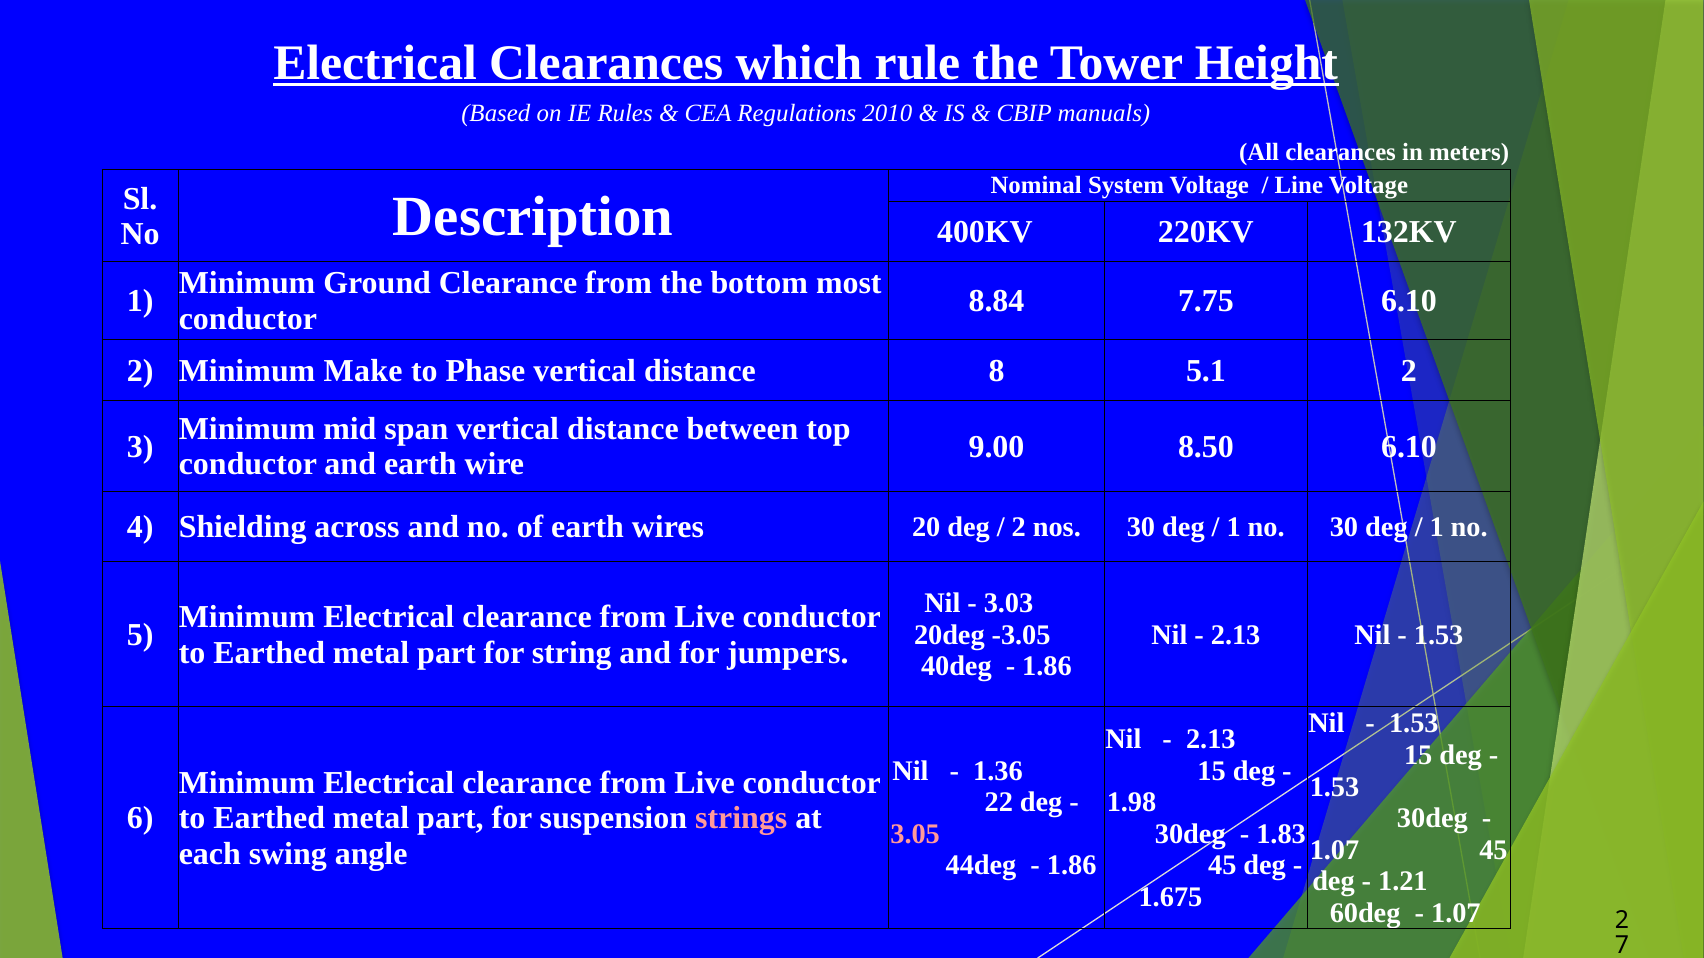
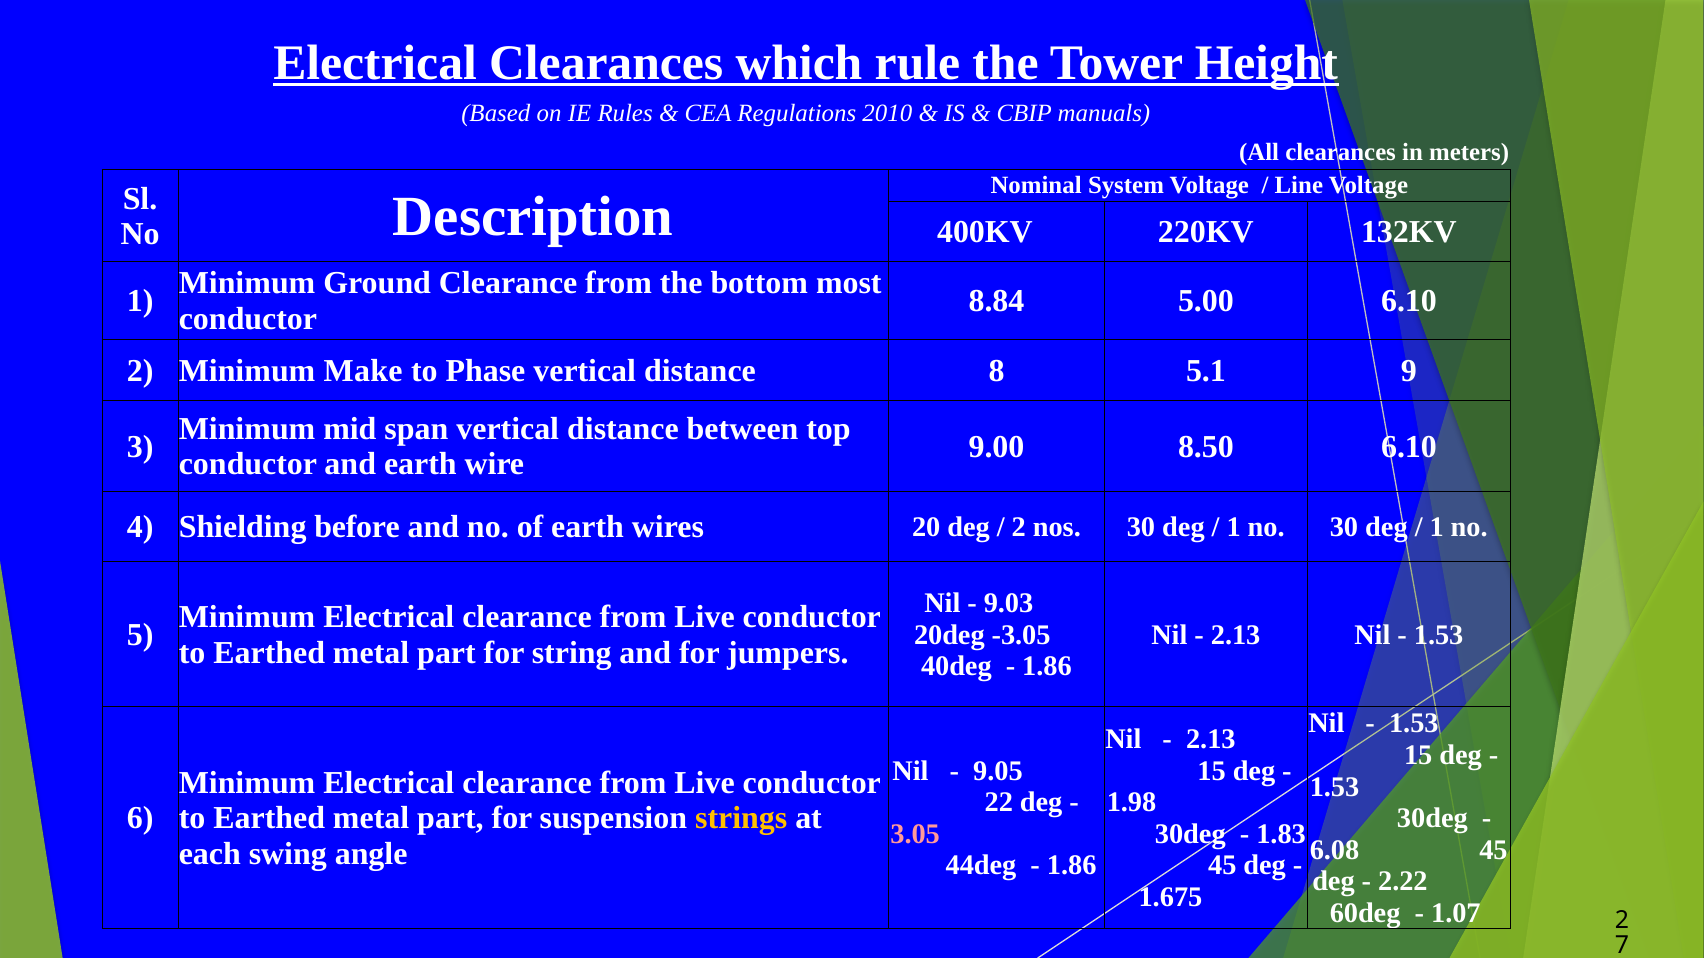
7.75: 7.75 -> 5.00
5.1 2: 2 -> 9
across: across -> before
3.03: 3.03 -> 9.03
1.36: 1.36 -> 9.05
strings colour: pink -> yellow
1.07 at (1335, 850): 1.07 -> 6.08
1.21: 1.21 -> 2.22
